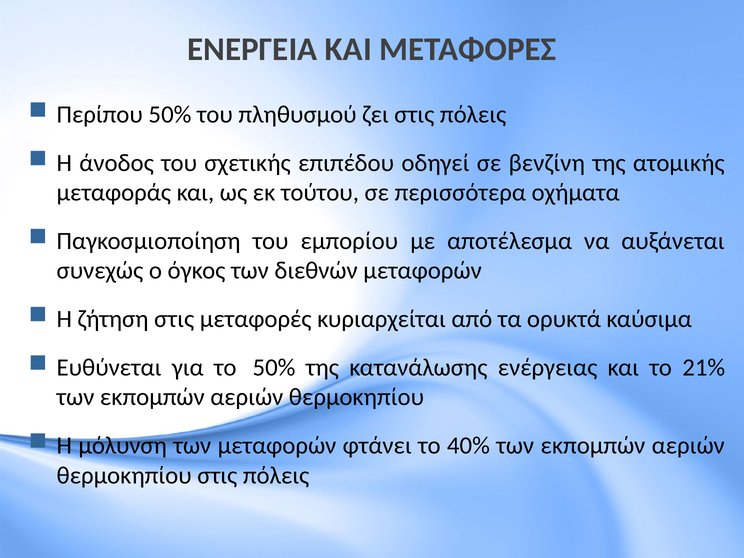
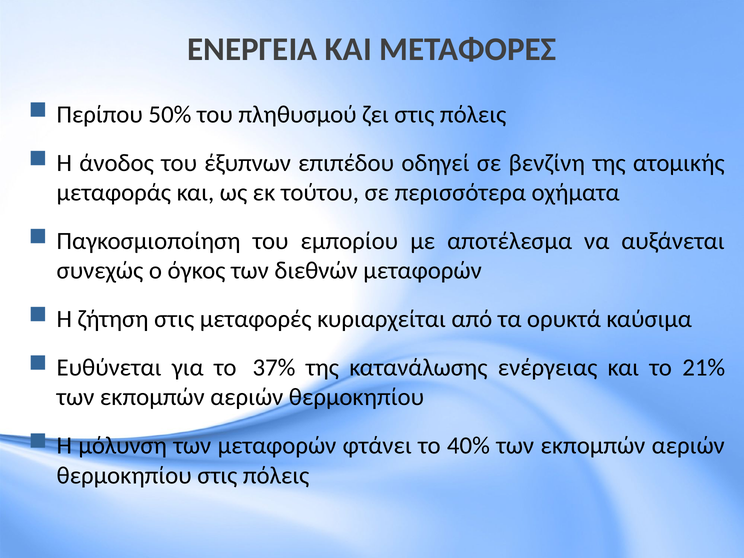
σχετικής: σχετικής -> έξυπνων
το 50%: 50% -> 37%
